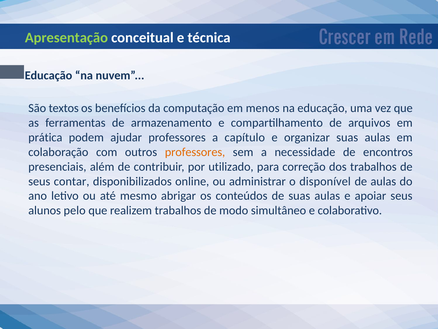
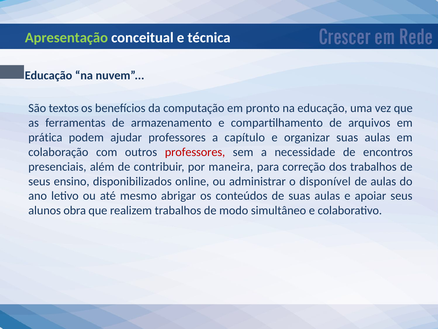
menos: menos -> pronto
professores at (195, 152) colour: orange -> red
utilizado: utilizado -> maneira
contar: contar -> ensino
pelo: pelo -> obra
